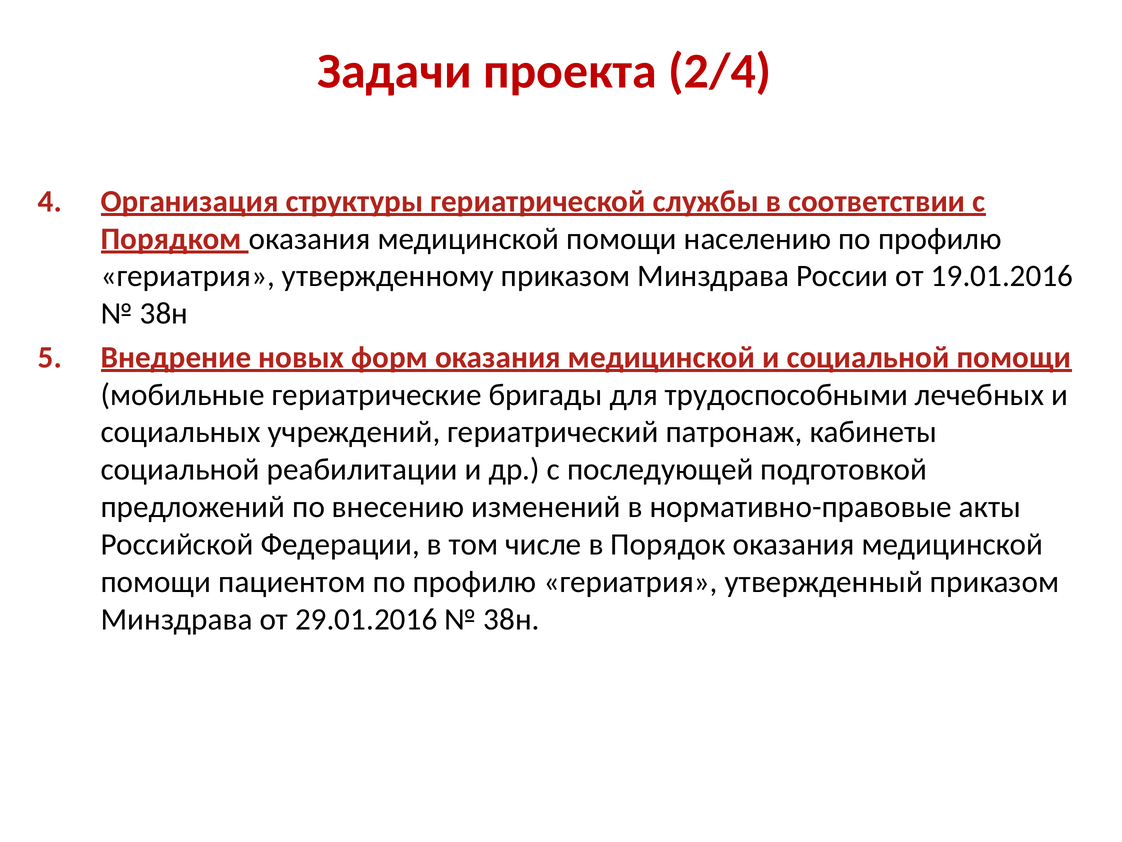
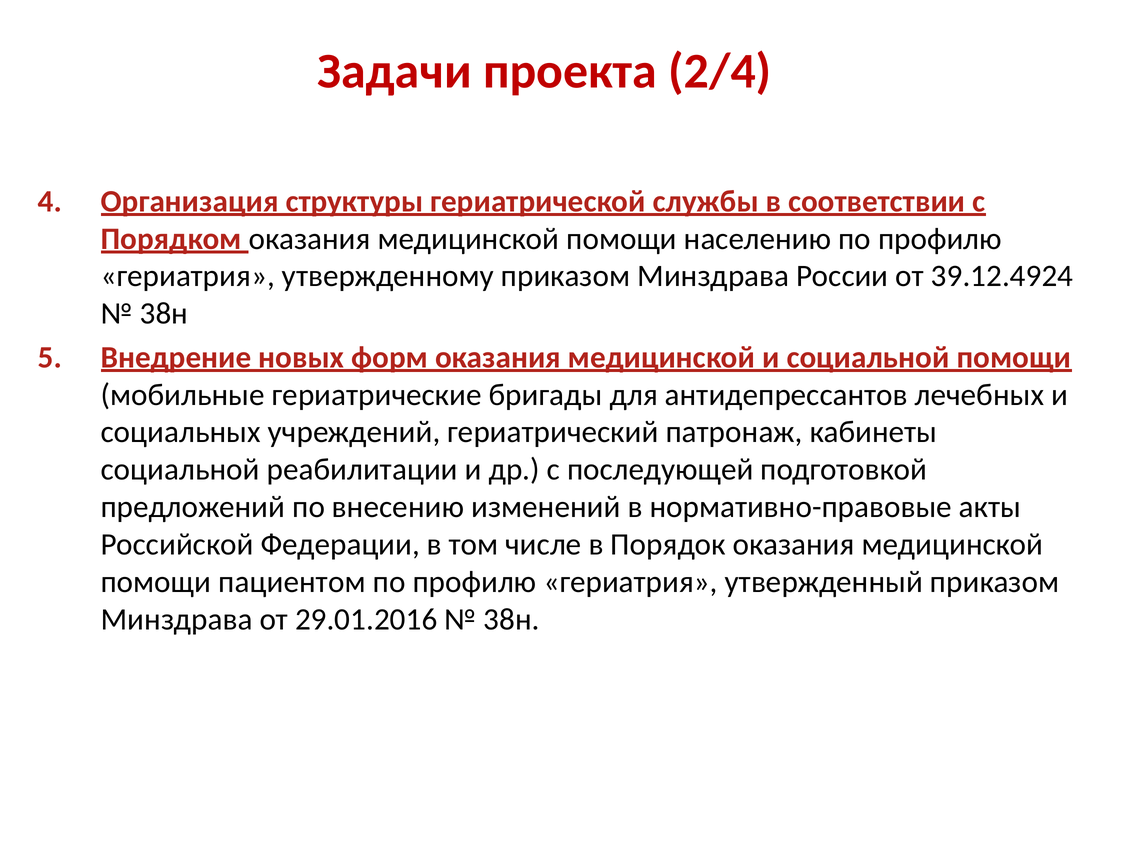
19.01.2016: 19.01.2016 -> 39.12.4924
трудоспособными: трудоспособными -> антидепрессантов
